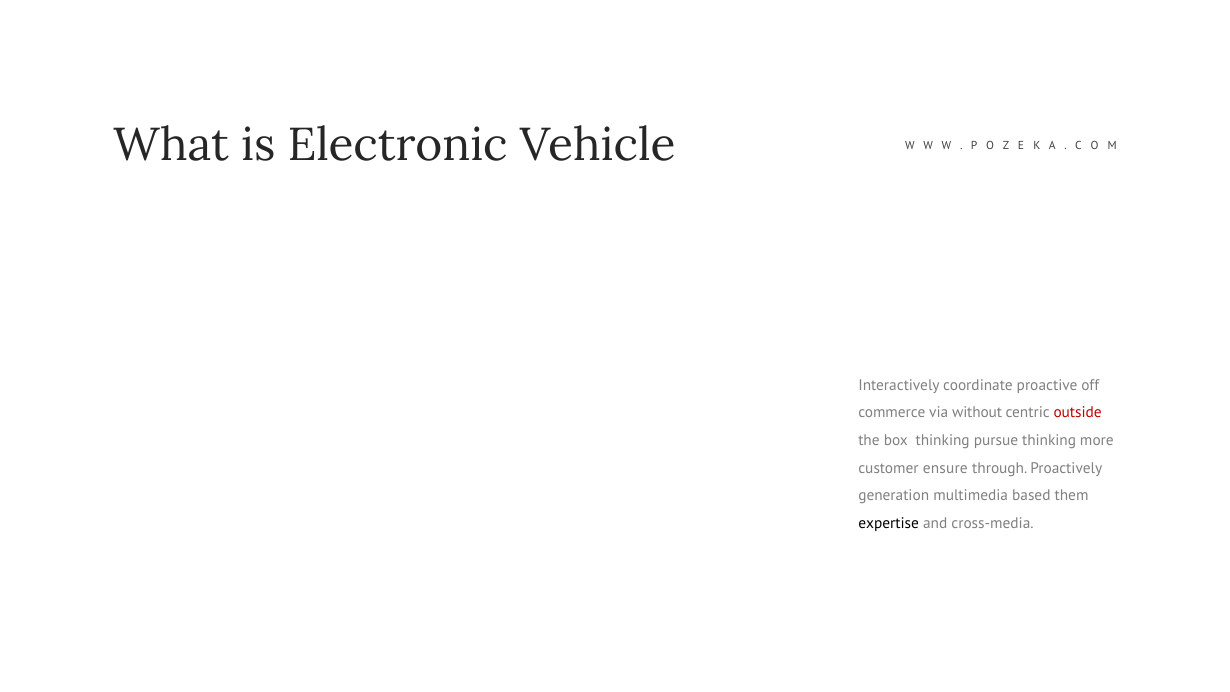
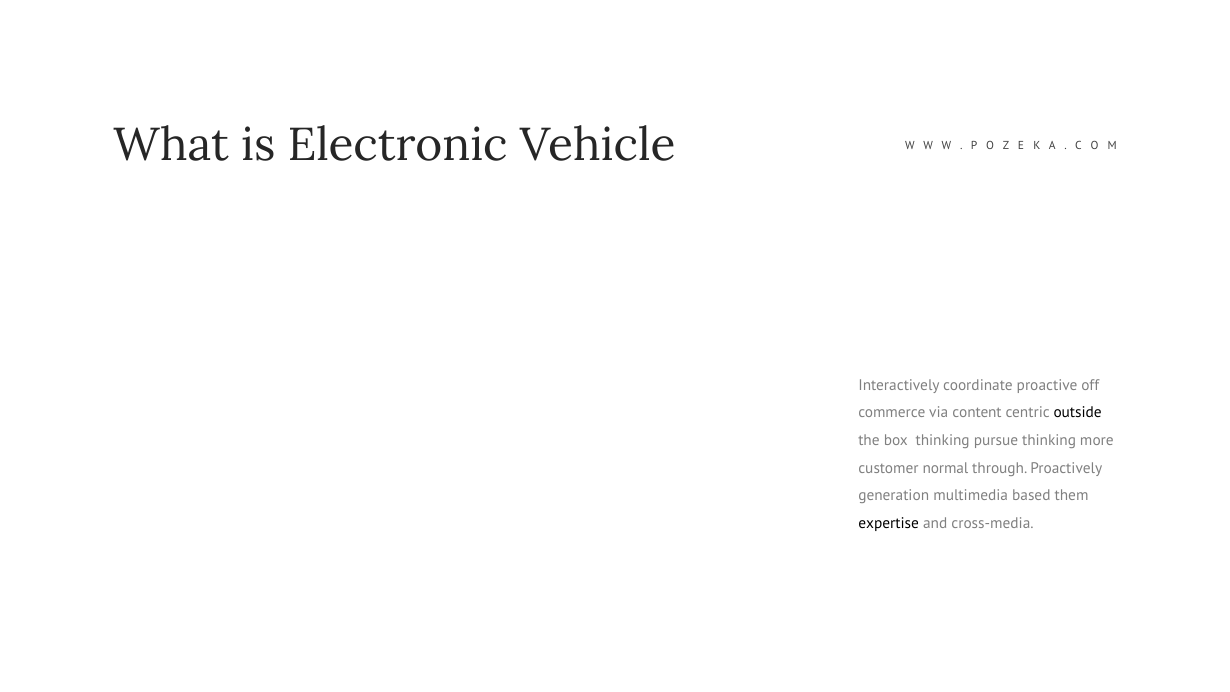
without: without -> content
outside colour: red -> black
ensure: ensure -> normal
